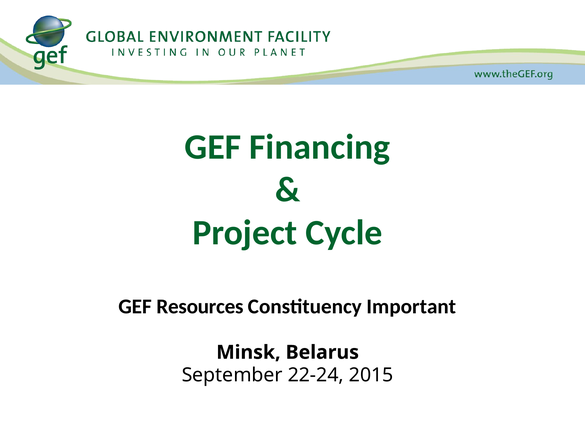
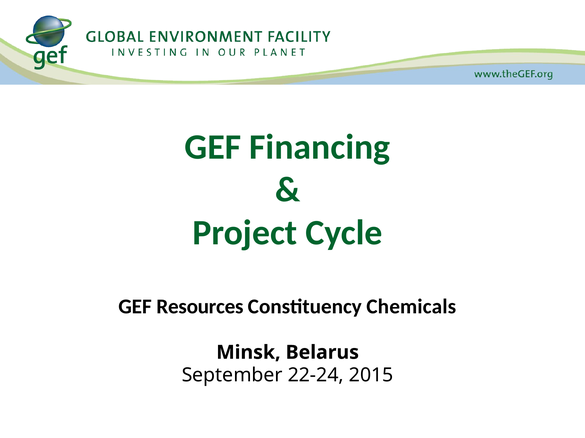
Important: Important -> Chemicals
